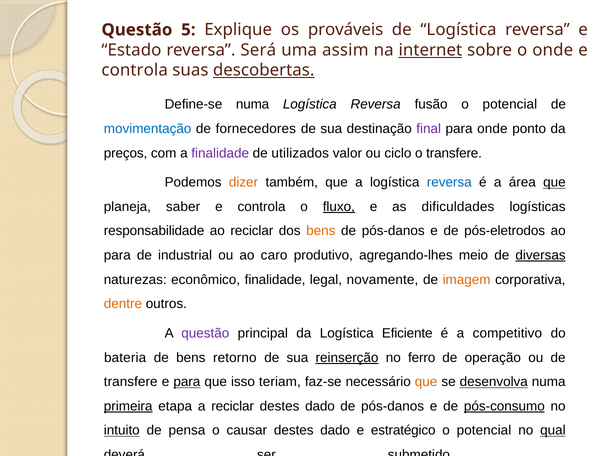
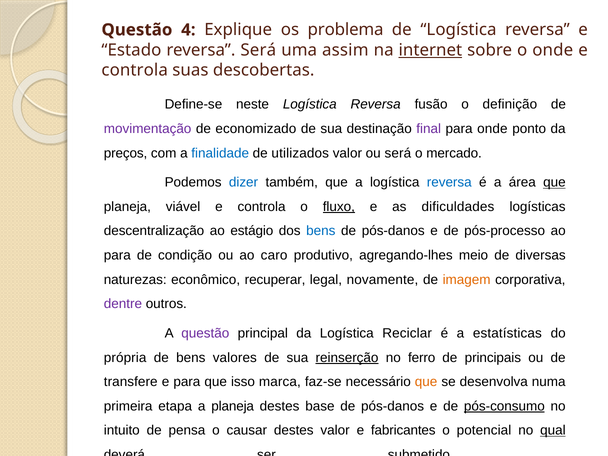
5: 5 -> 4
prováveis: prováveis -> problema
descobertas underline: present -> none
Define-se numa: numa -> neste
potencial at (510, 104): potencial -> definição
movimentação colour: blue -> purple
fornecedores: fornecedores -> economizado
finalidade at (220, 153) colour: purple -> blue
ou ciclo: ciclo -> será
o transfere: transfere -> mercado
dizer colour: orange -> blue
saber: saber -> viável
responsabilidade: responsabilidade -> descentralização
ao reciclar: reciclar -> estágio
bens at (321, 231) colour: orange -> blue
pós-eletrodos: pós-eletrodos -> pós-processo
industrial: industrial -> condição
diversas underline: present -> none
econômico finalidade: finalidade -> recuperar
dentre colour: orange -> purple
Eficiente: Eficiente -> Reciclar
competitivo: competitivo -> estatísticas
bateria: bateria -> própria
retorno: retorno -> valores
operação: operação -> principais
para at (187, 382) underline: present -> none
teriam: teriam -> marca
desenvolva underline: present -> none
primeira underline: present -> none
a reciclar: reciclar -> planeja
dado at (320, 406): dado -> base
intuito underline: present -> none
dado at (335, 430): dado -> valor
estratégico: estratégico -> fabricantes
